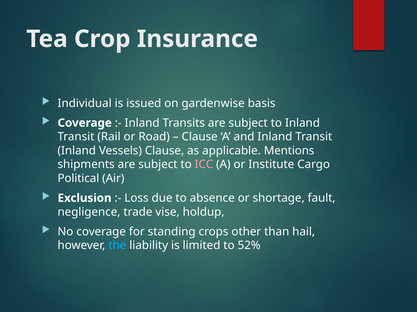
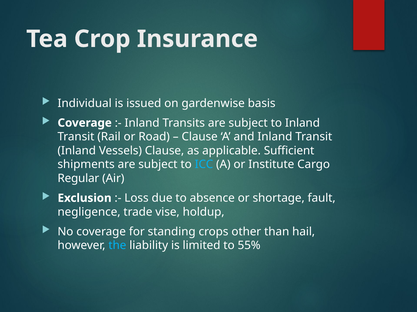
Mentions: Mentions -> Sufficient
ICC colour: pink -> light blue
Political: Political -> Regular
52%: 52% -> 55%
